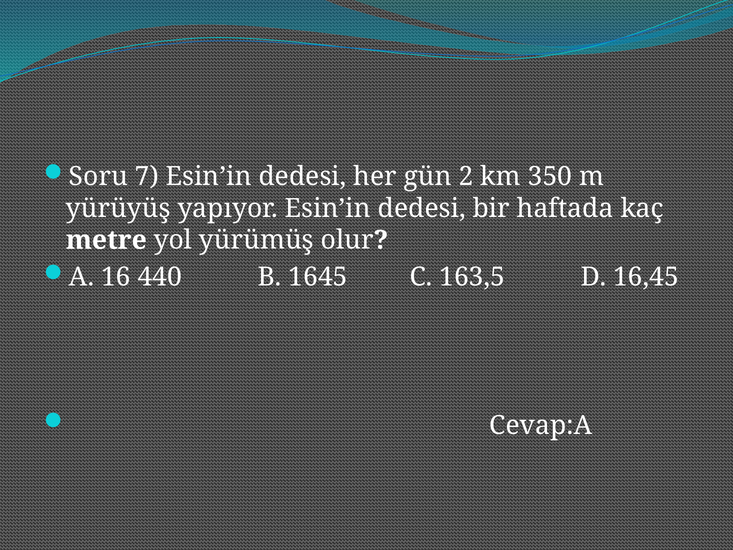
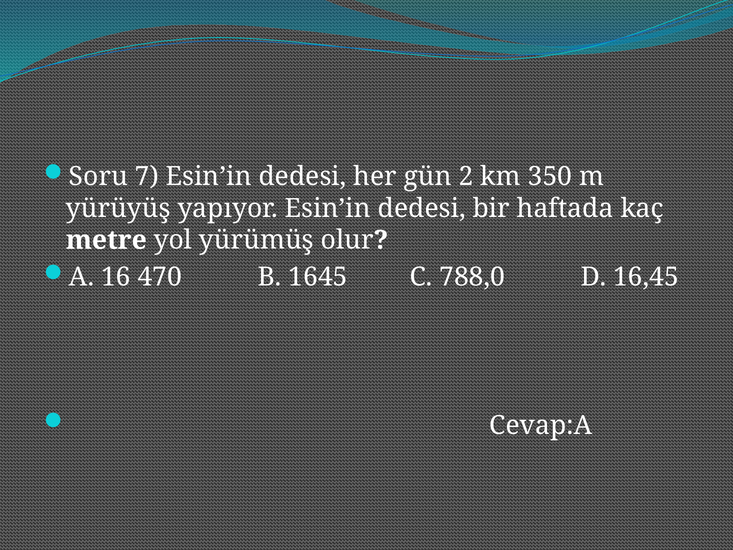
440: 440 -> 470
163,5: 163,5 -> 788,0
